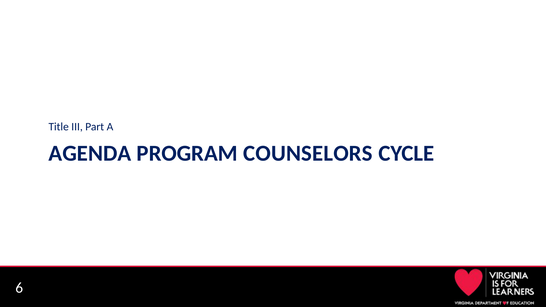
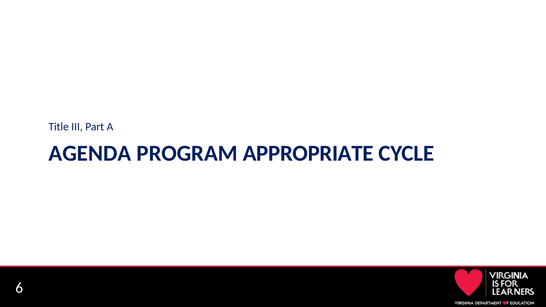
COUNSELORS: COUNSELORS -> APPROPRIATE
